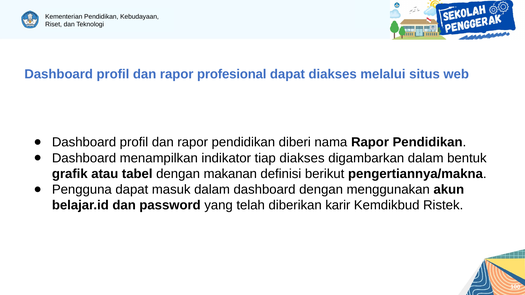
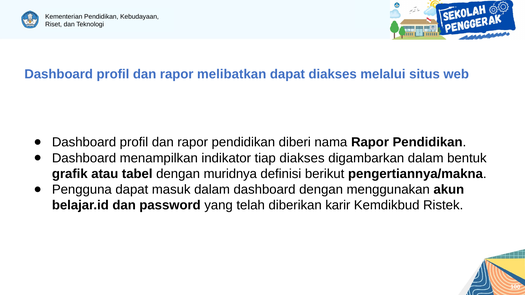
profesional: profesional -> melibatkan
makanan: makanan -> muridnya
